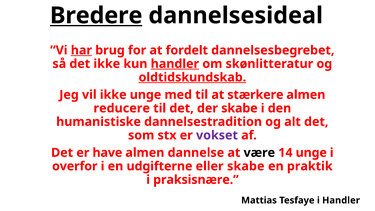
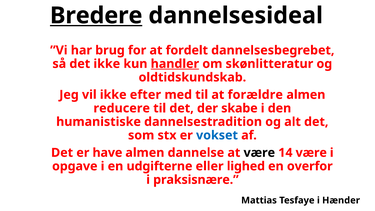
har underline: present -> none
oldtidskundskab underline: present -> none
ikke unge: unge -> efter
stærkere: stærkere -> forældre
vokset colour: purple -> blue
14 unge: unge -> være
overfor: overfor -> opgave
eller skabe: skabe -> lighed
praktik: praktik -> overfor
i Handler: Handler -> Hænder
